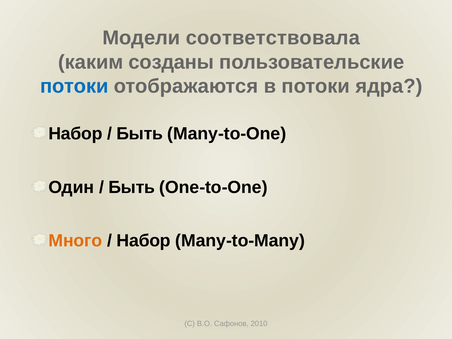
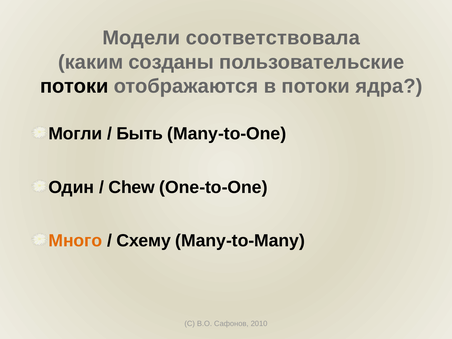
потоки at (74, 86) colour: blue -> black
Набор at (75, 134): Набор -> Могли
Быть at (132, 187): Быть -> Chew
Набор at (144, 241): Набор -> Схему
